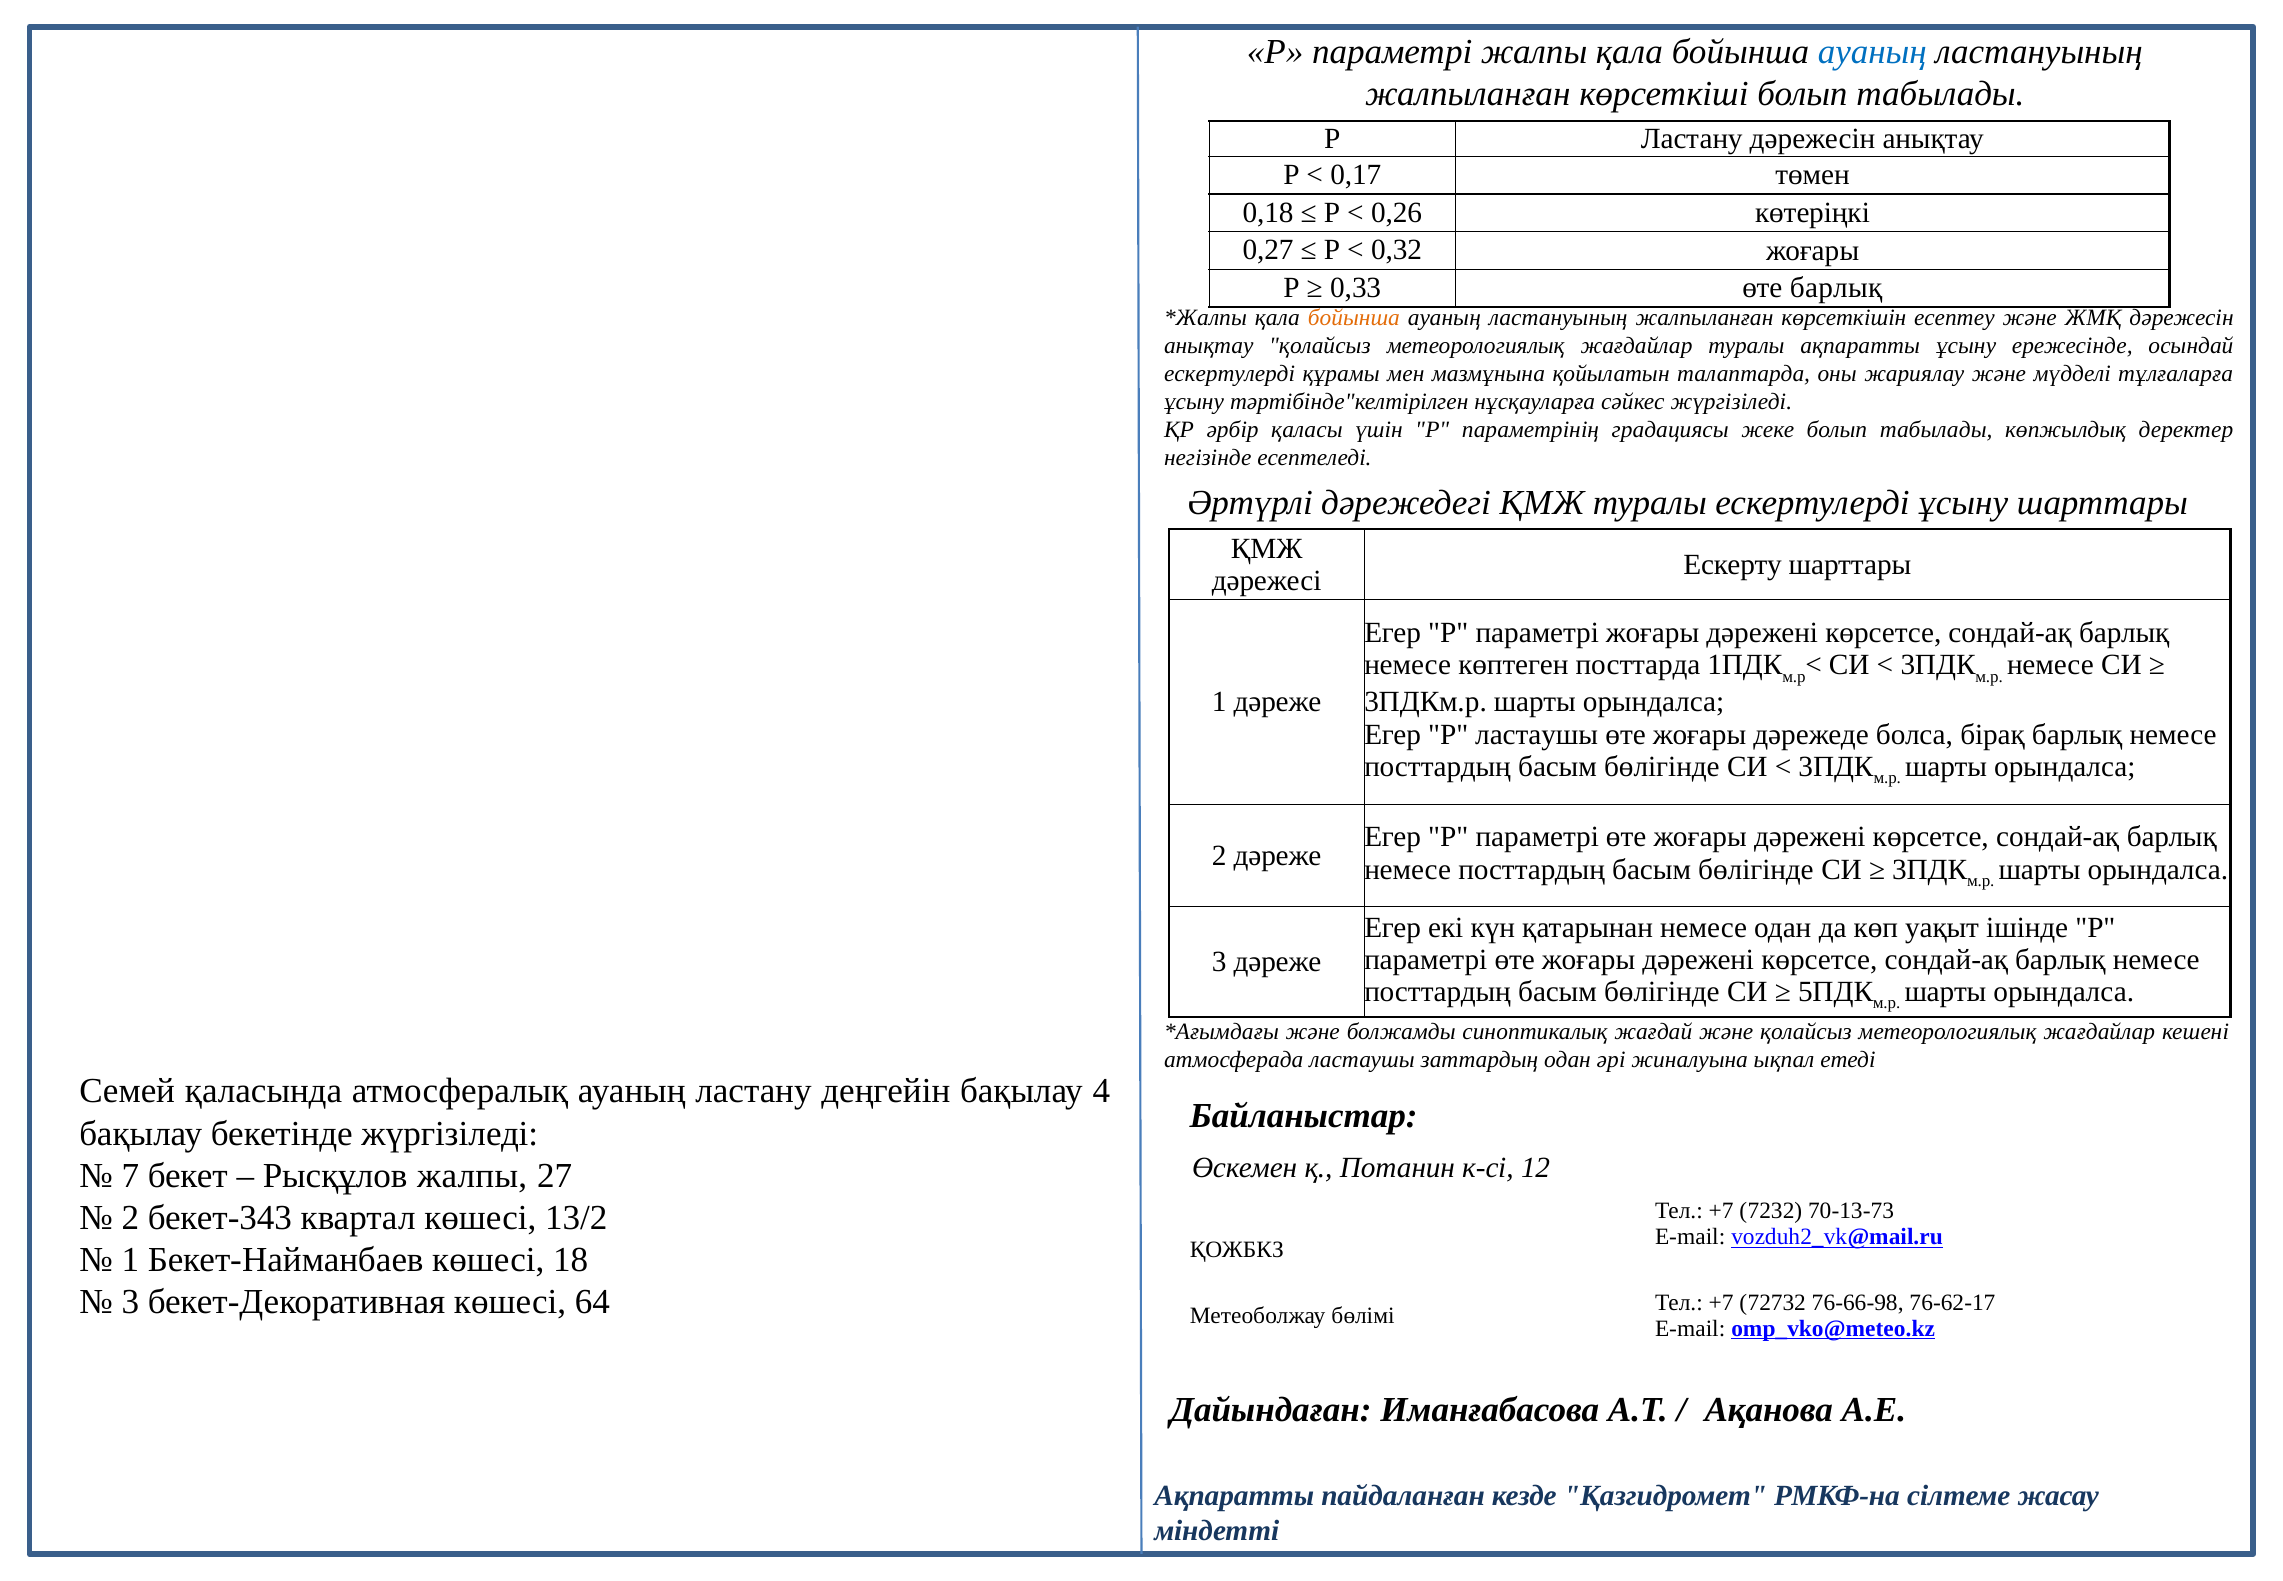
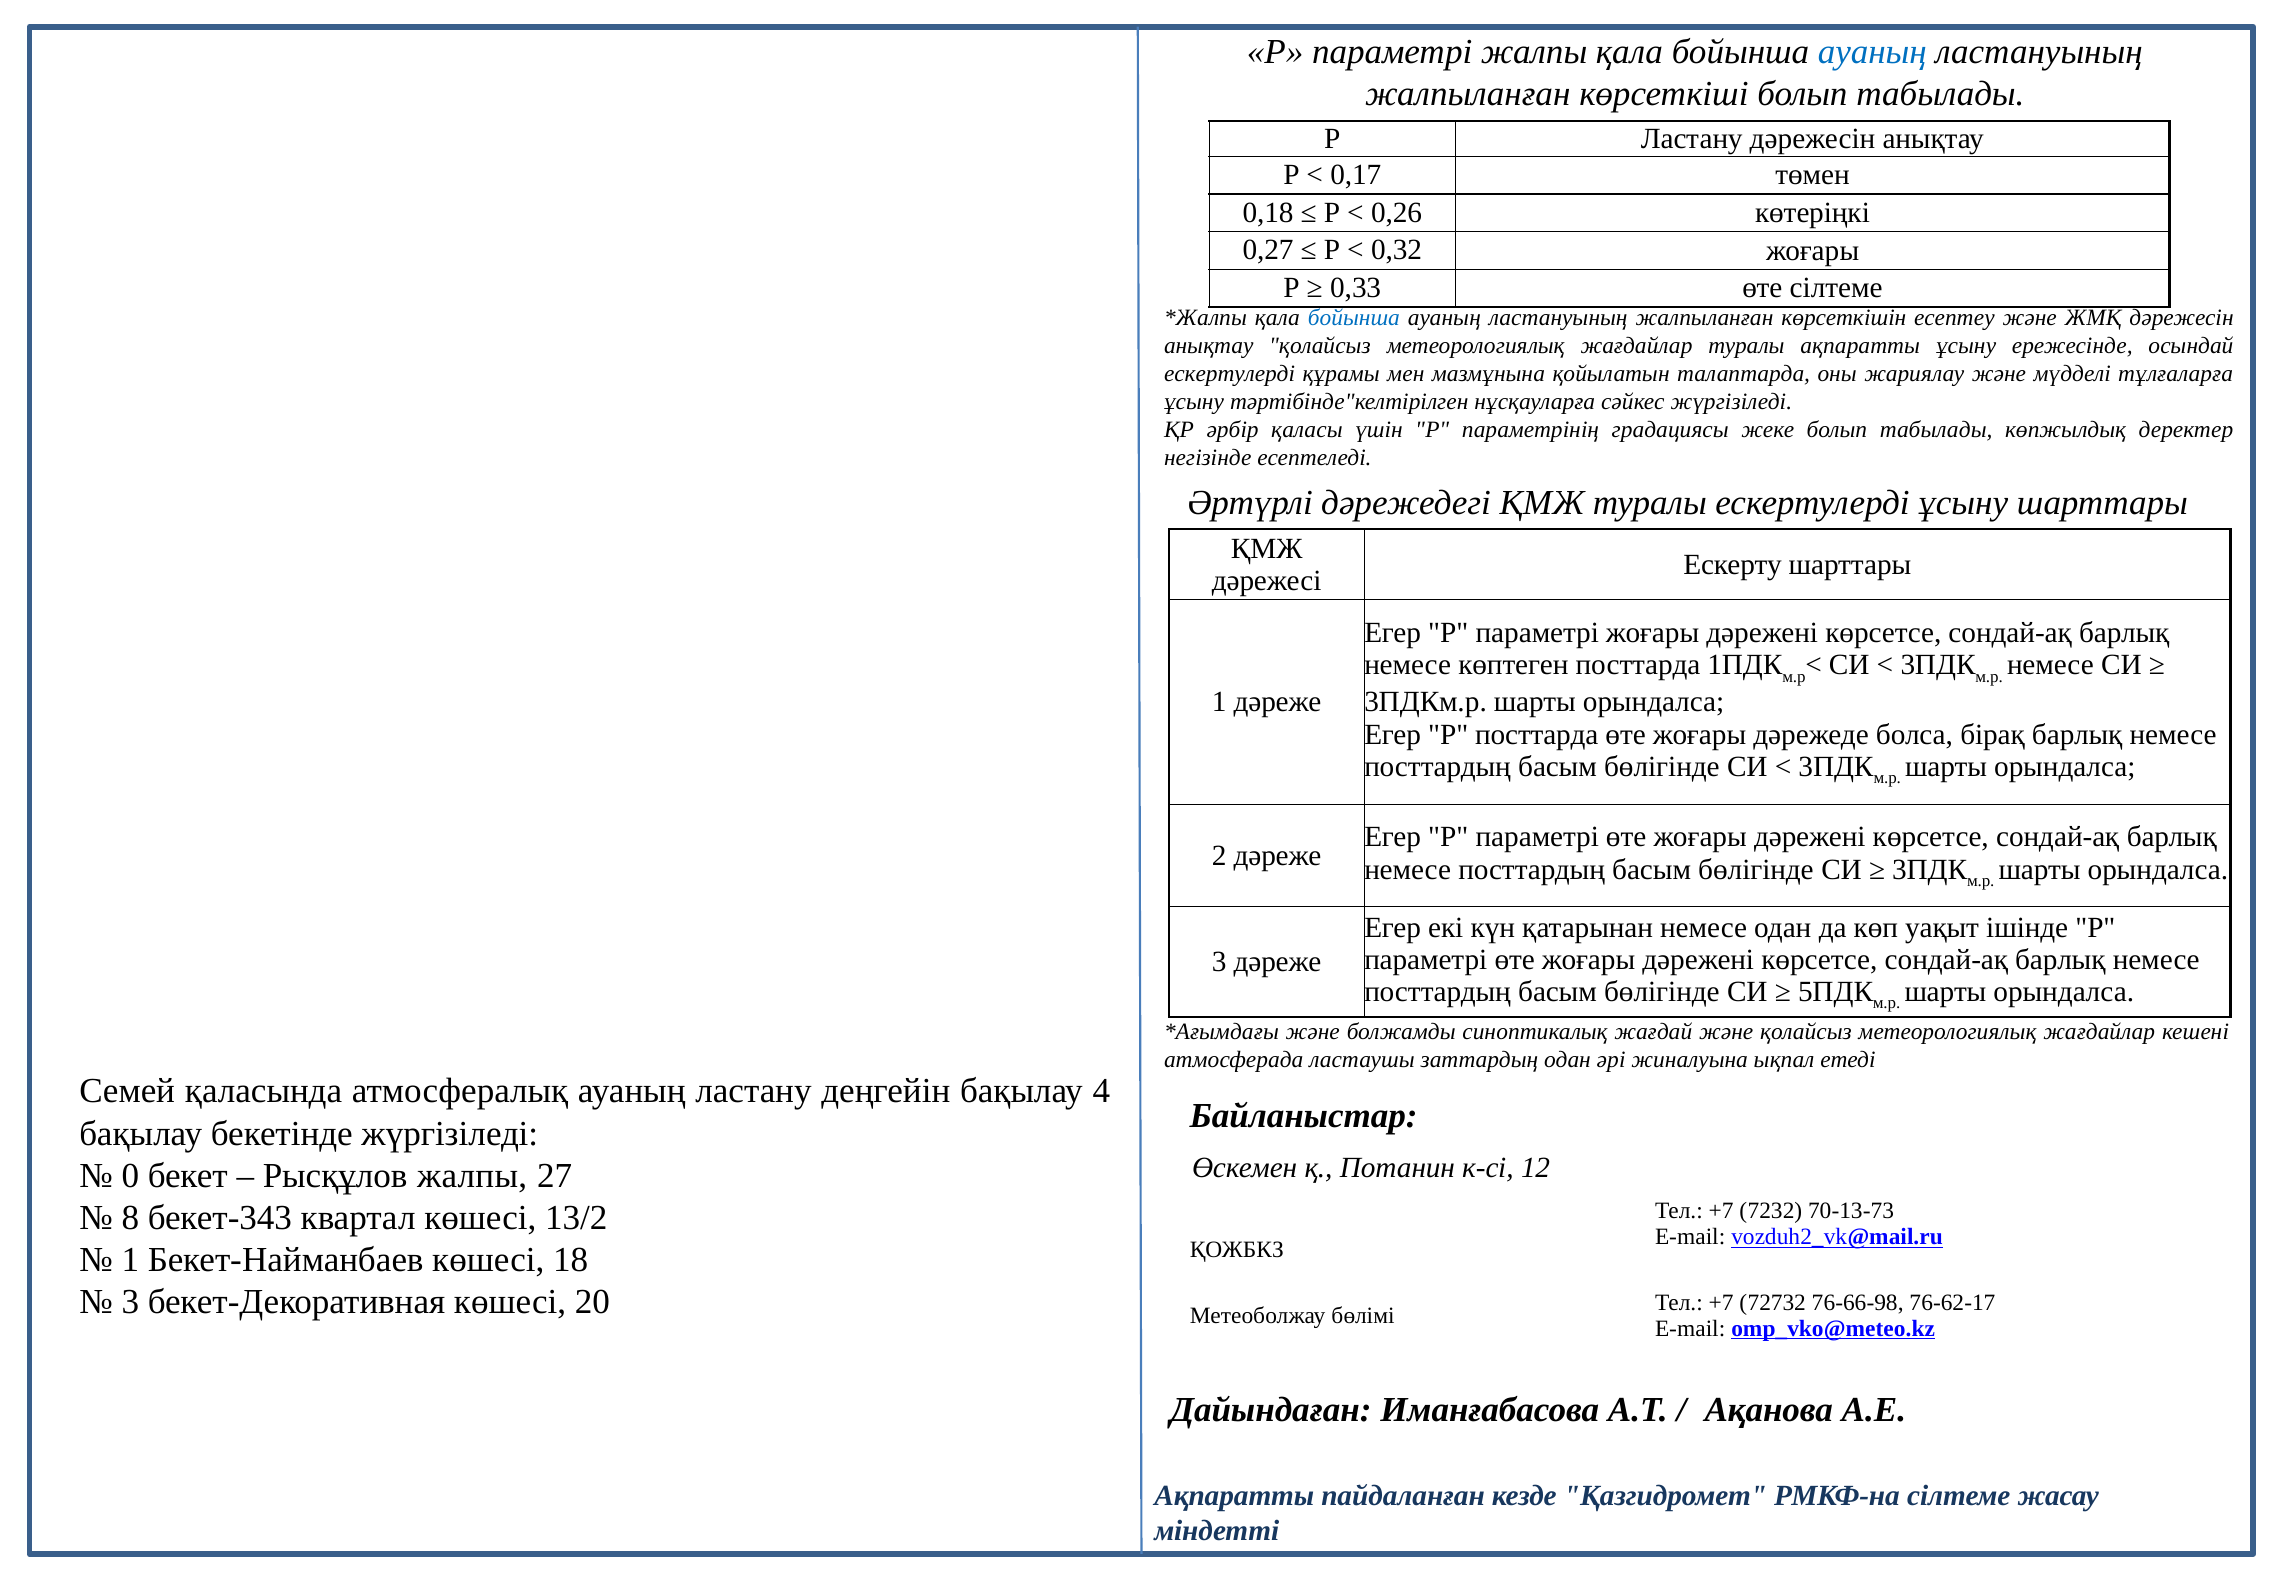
өте барлық: барлық -> сілтеме
бойынша at (1354, 318) colour: orange -> blue
P ластаушы: ластаушы -> посттарда
7: 7 -> 0
2 at (130, 1217): 2 -> 8
64: 64 -> 20
